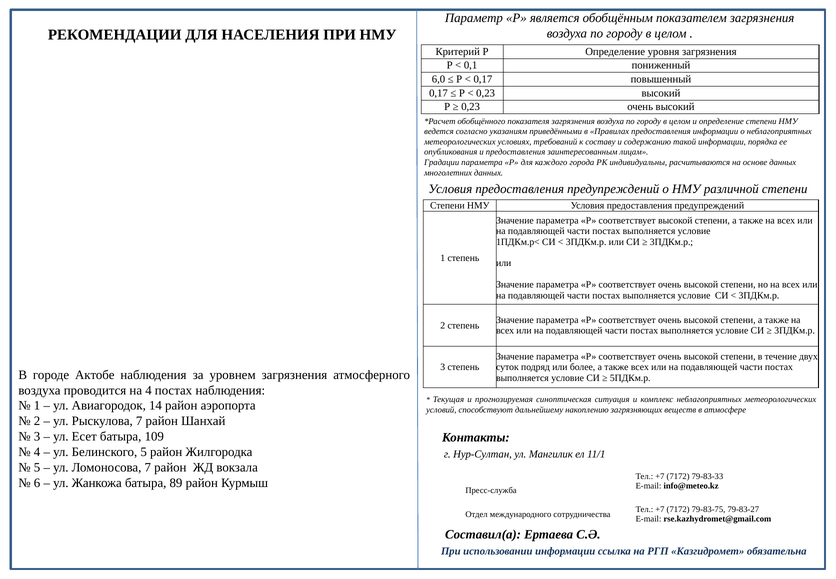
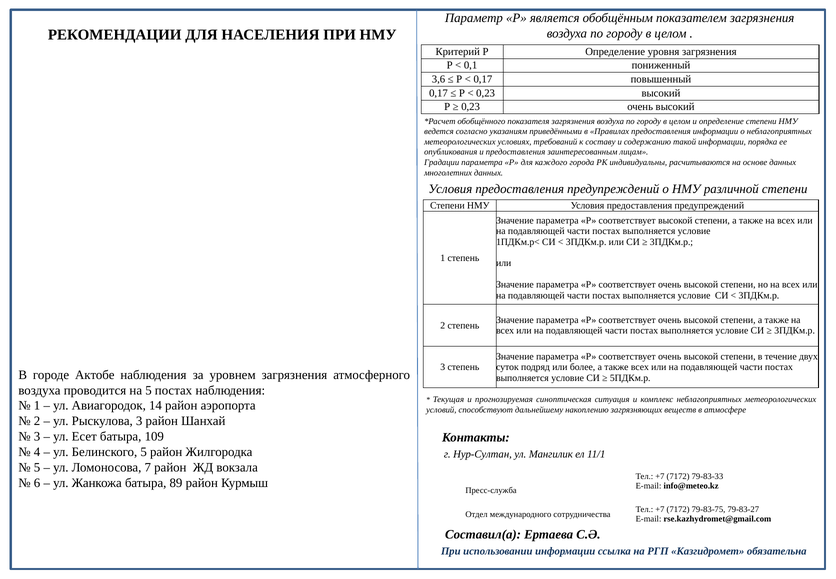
6,0: 6,0 -> 3,6
на 4: 4 -> 5
Рыскулова 7: 7 -> 3
